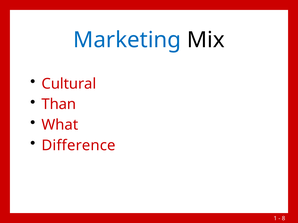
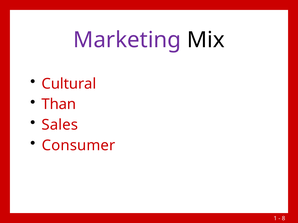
Marketing colour: blue -> purple
What: What -> Sales
Difference: Difference -> Consumer
